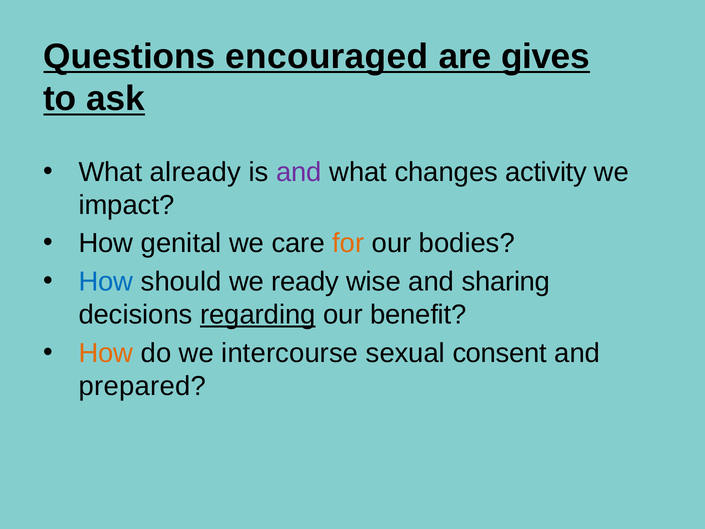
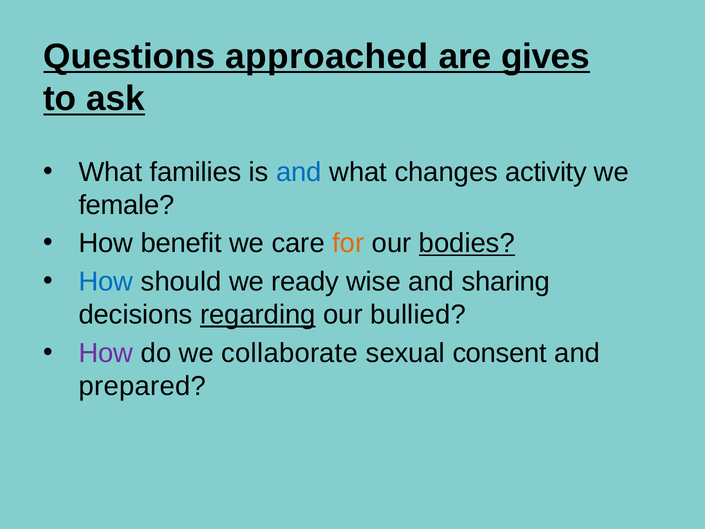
encouraged: encouraged -> approached
already: already -> families
and at (299, 172) colour: purple -> blue
impact: impact -> female
genital: genital -> benefit
bodies underline: none -> present
benefit: benefit -> bullied
How at (106, 353) colour: orange -> purple
intercourse: intercourse -> collaborate
